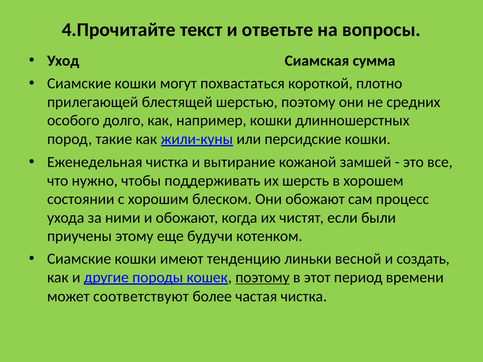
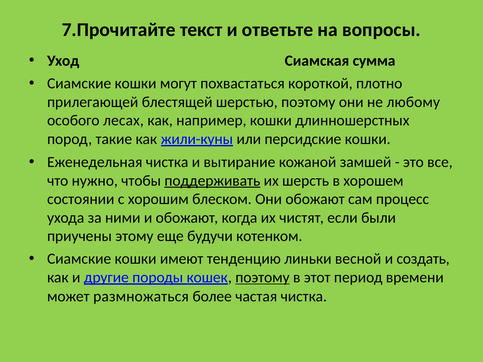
4.Прочитайте: 4.Прочитайте -> 7.Прочитайте
средних: средних -> любому
долго: долго -> лесах
поддерживать underline: none -> present
соответствуют: соответствуют -> размножаться
